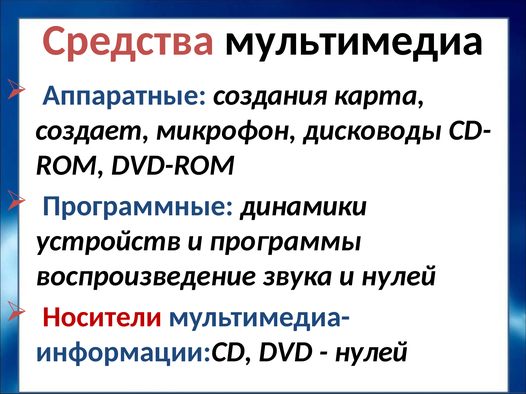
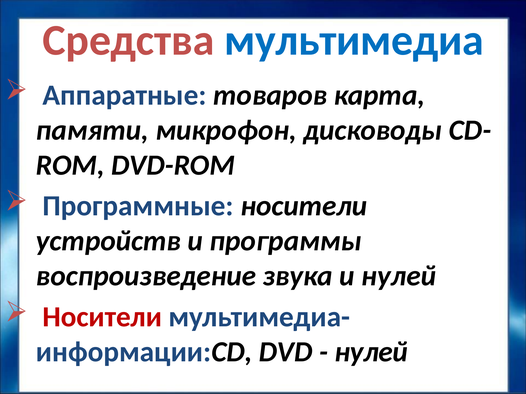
мультимедиа colour: black -> blue
создания: создания -> товаров
создает: создает -> памяти
Программные динамики: динамики -> носители
